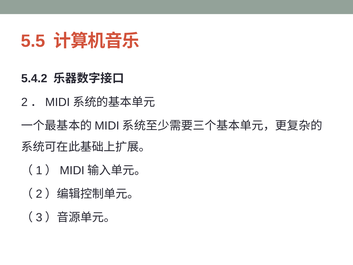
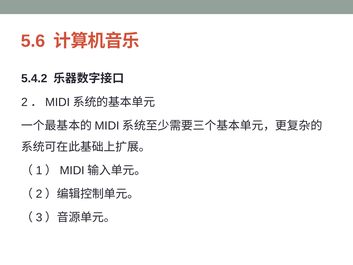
5.5: 5.5 -> 5.6
